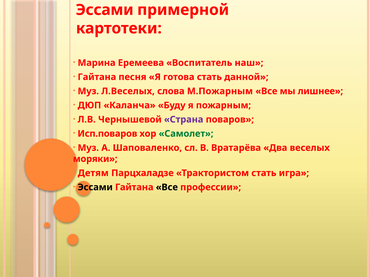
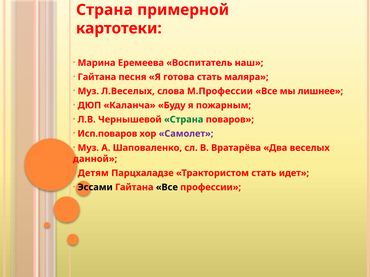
Эссами at (105, 10): Эссами -> Страна
данной: данной -> маляра
М.Пожарным: М.Пожарным -> М.Профессии
Страна at (184, 120) colour: purple -> green
Самолет colour: green -> purple
моряки: моряки -> данной
игра: игра -> идет
